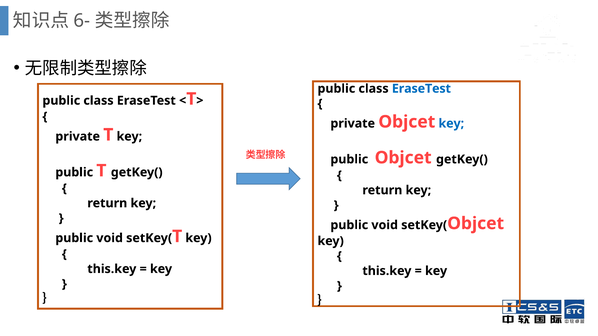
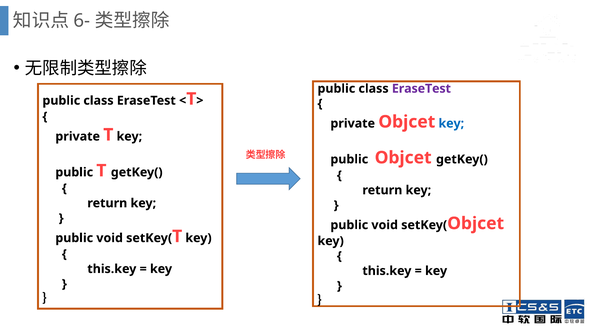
EraseTest at (421, 89) colour: blue -> purple
